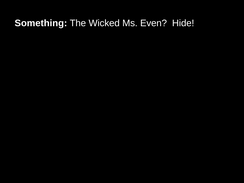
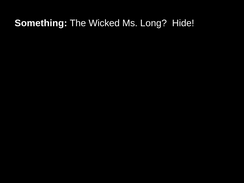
Even: Even -> Long
